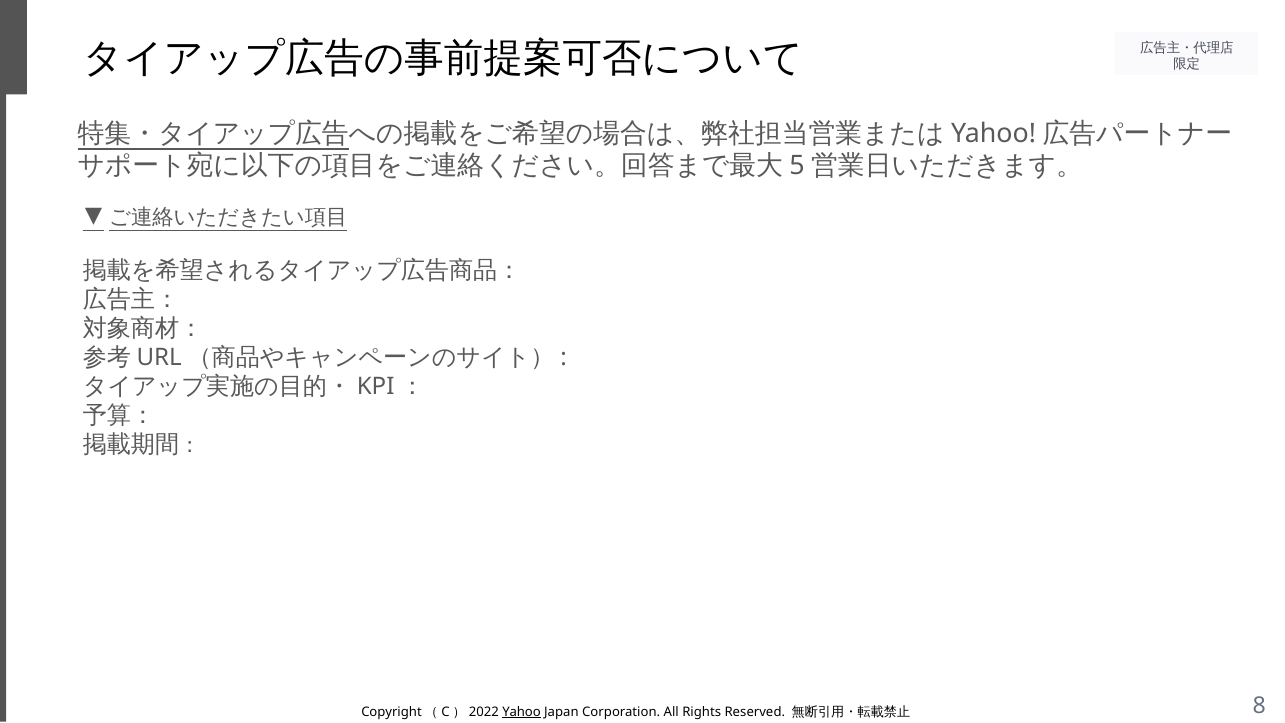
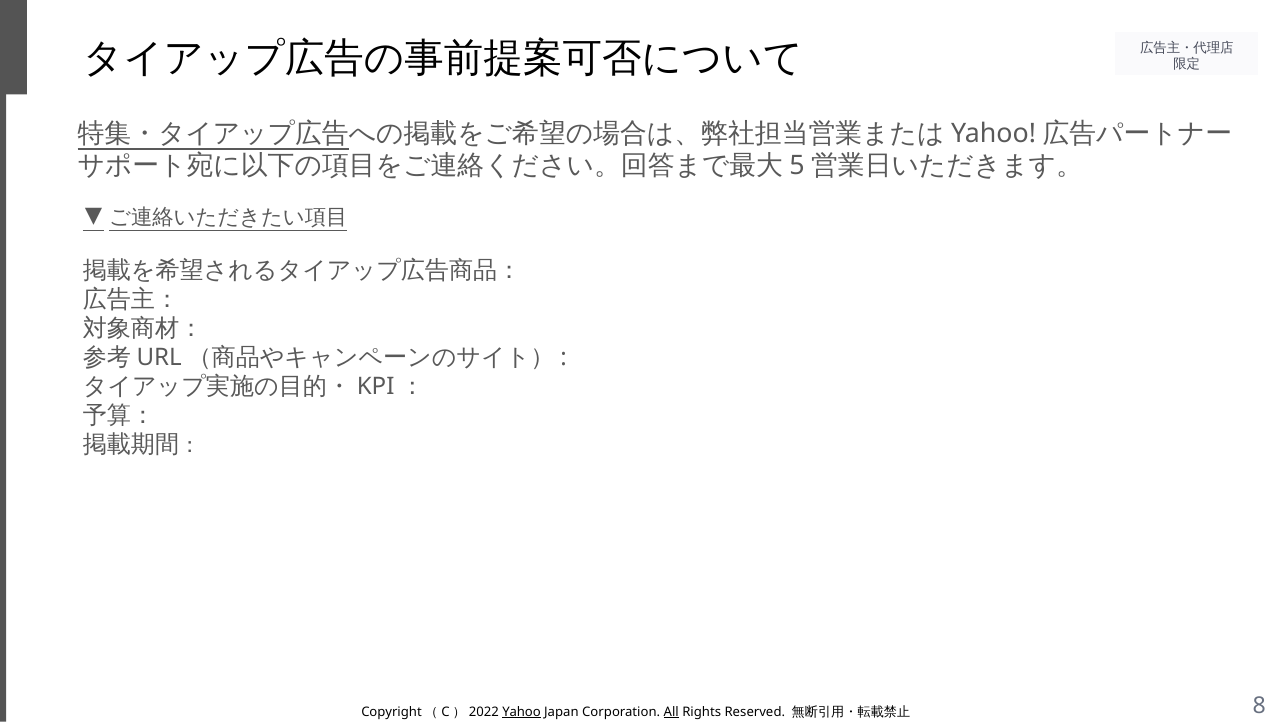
All underline: none -> present
